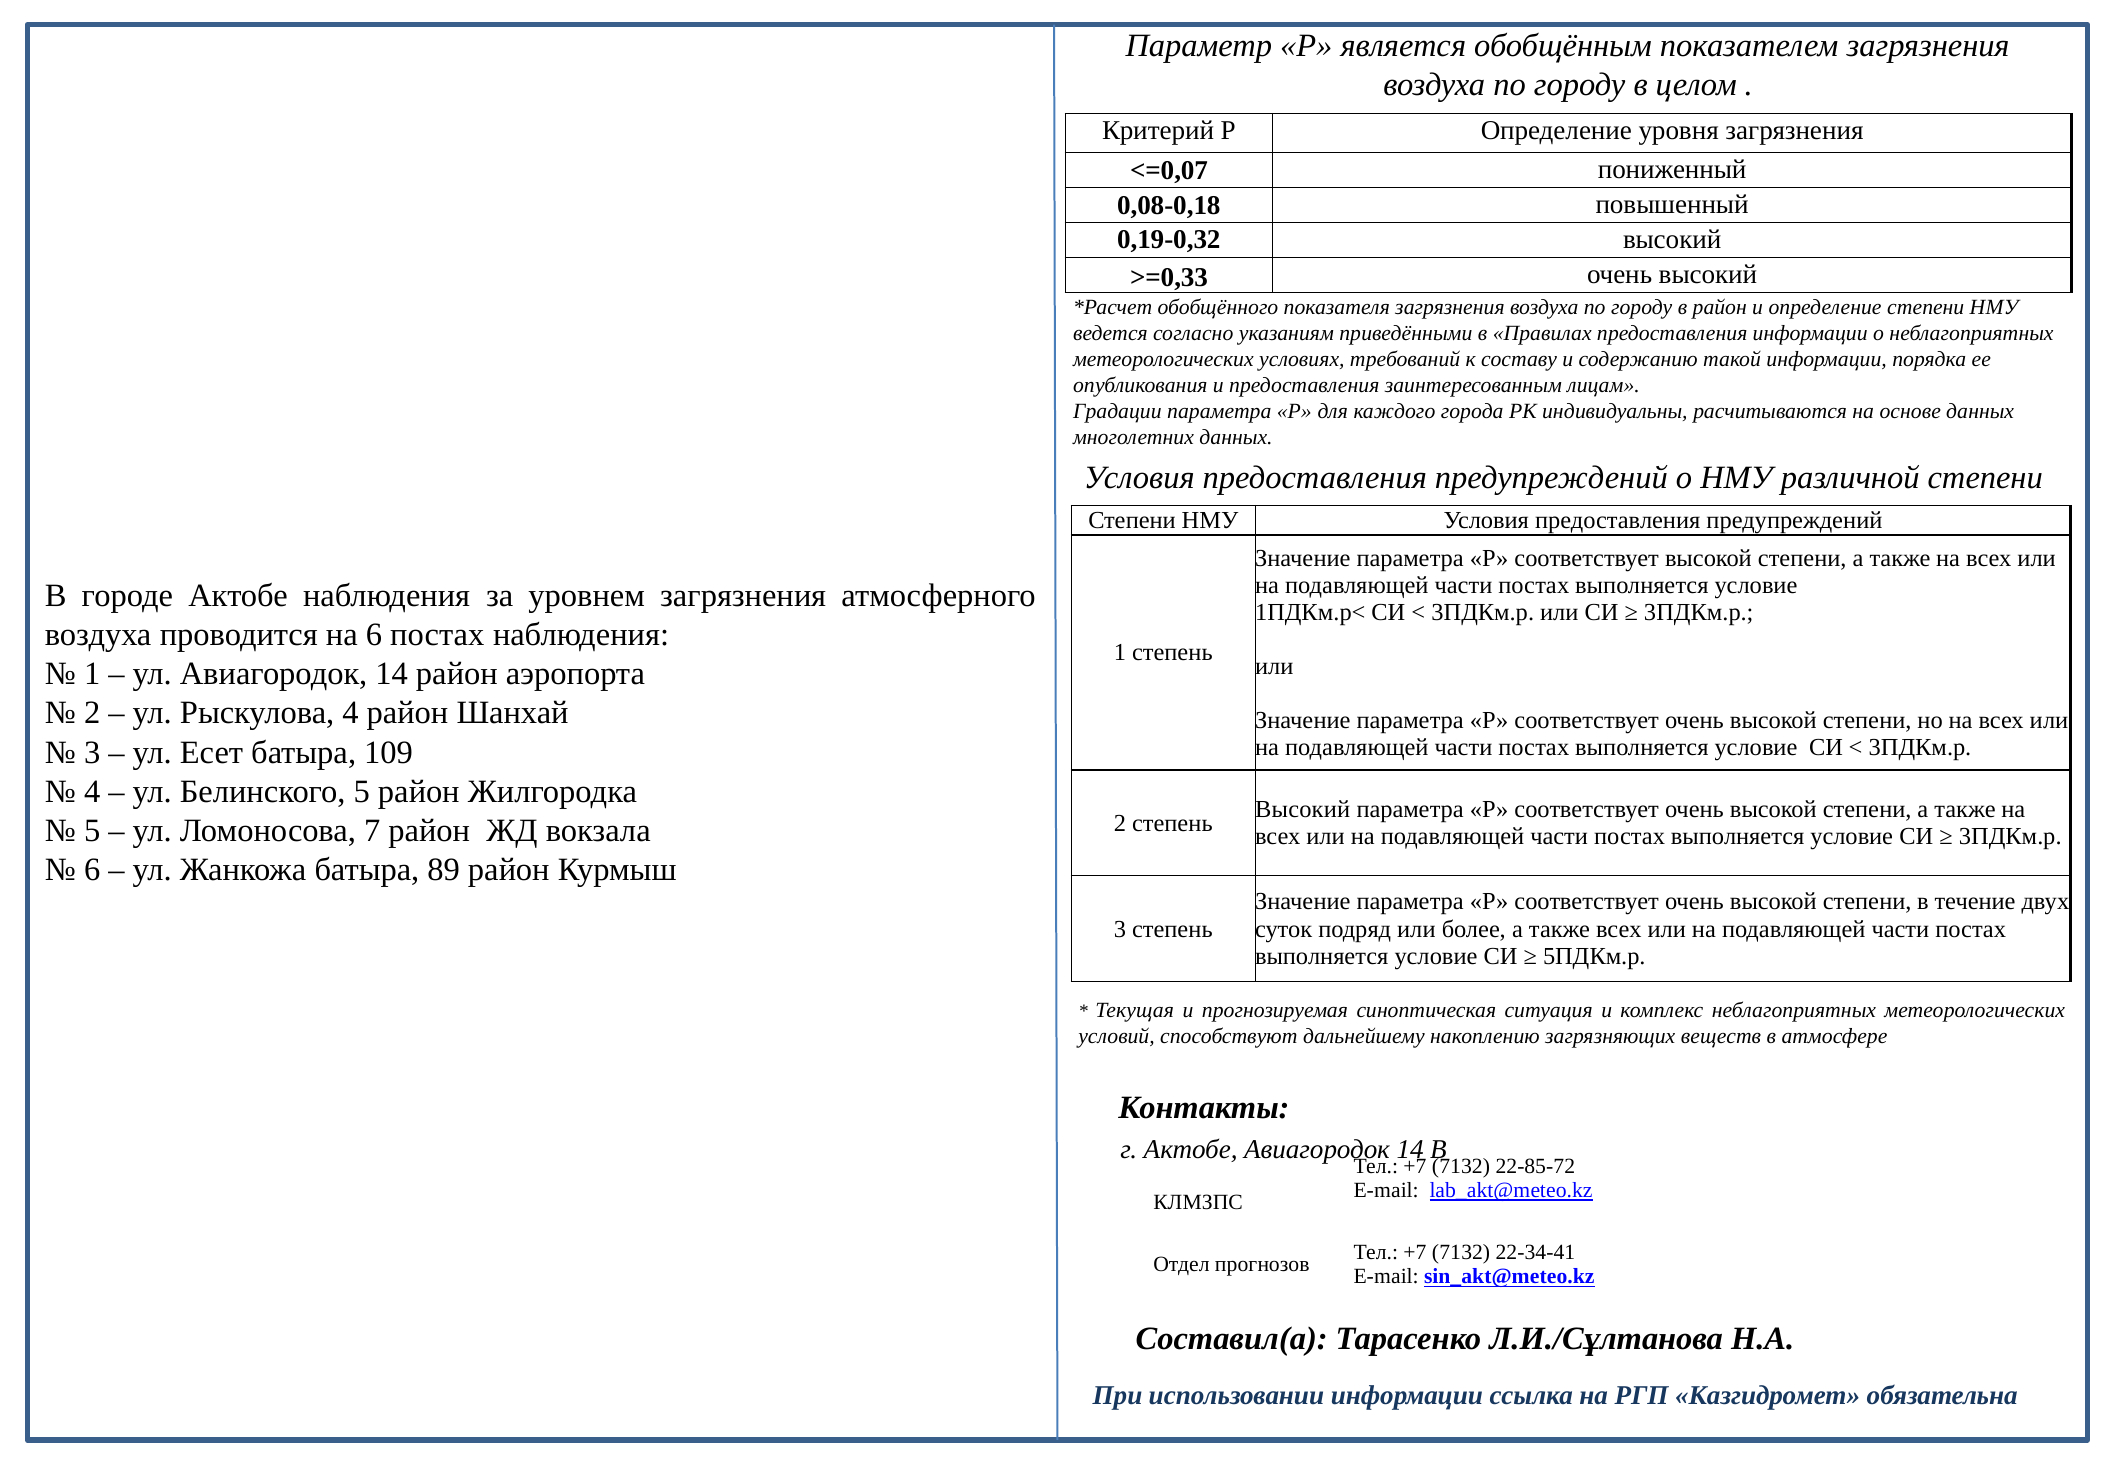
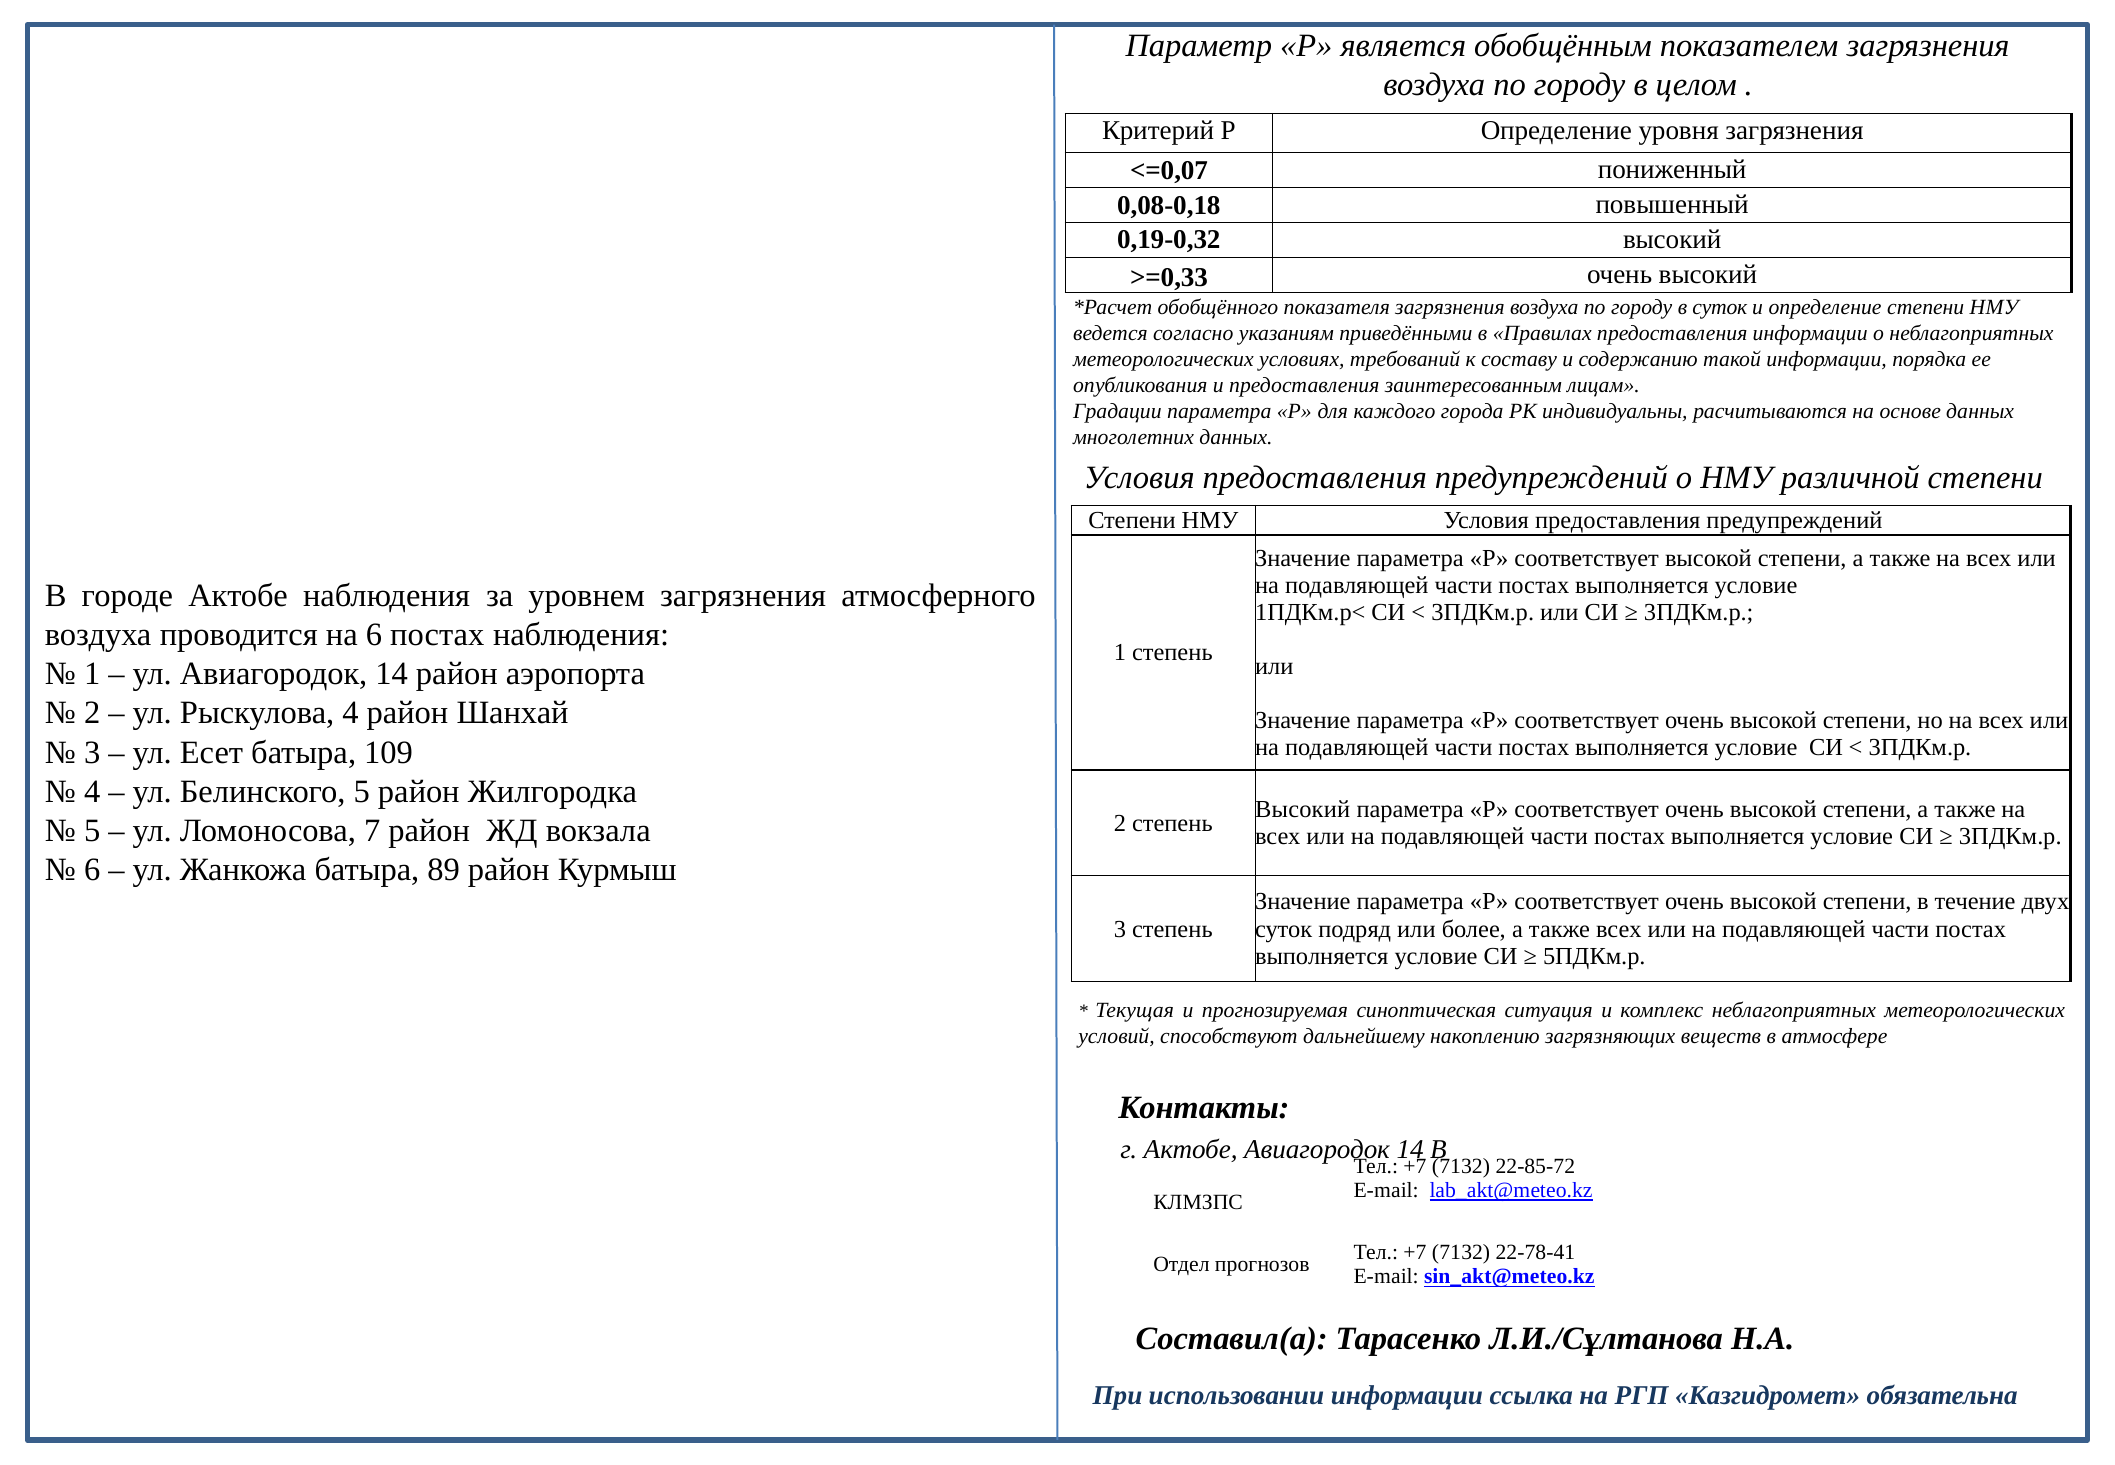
в район: район -> суток
22-34-41: 22-34-41 -> 22-78-41
